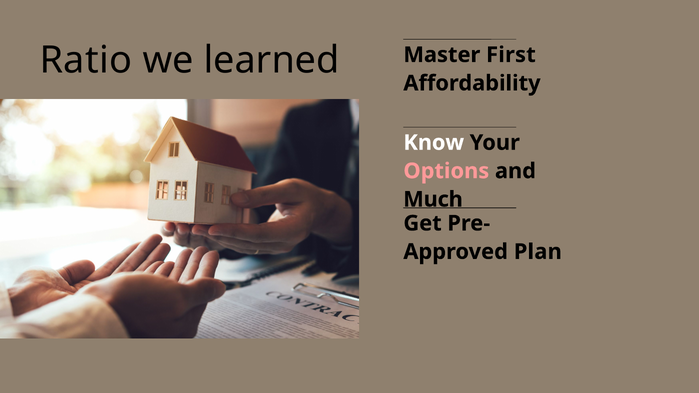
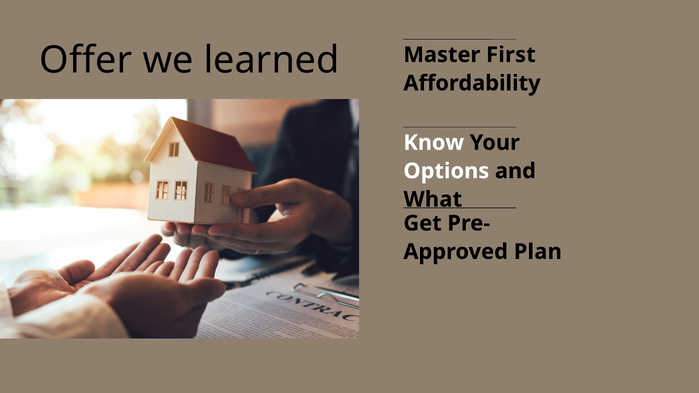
Ratio: Ratio -> Offer
Options colour: pink -> white
Much: Much -> What
